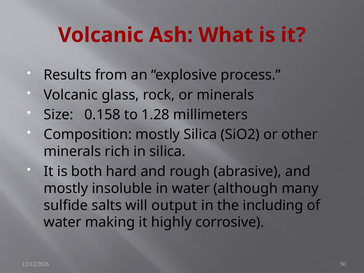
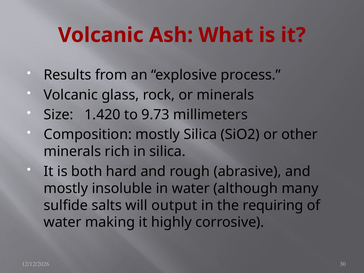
0.158: 0.158 -> 1.420
1.28: 1.28 -> 9.73
including: including -> requiring
